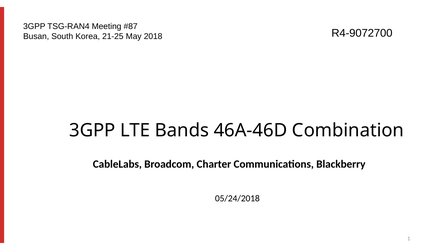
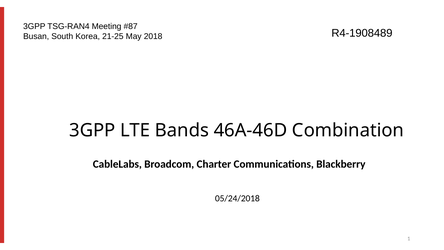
R4-9072700: R4-9072700 -> R4-1908489
